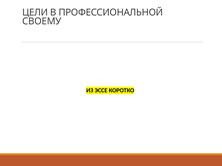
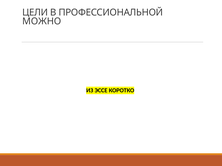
СВОЕМУ: СВОЕМУ -> МОЖНО
